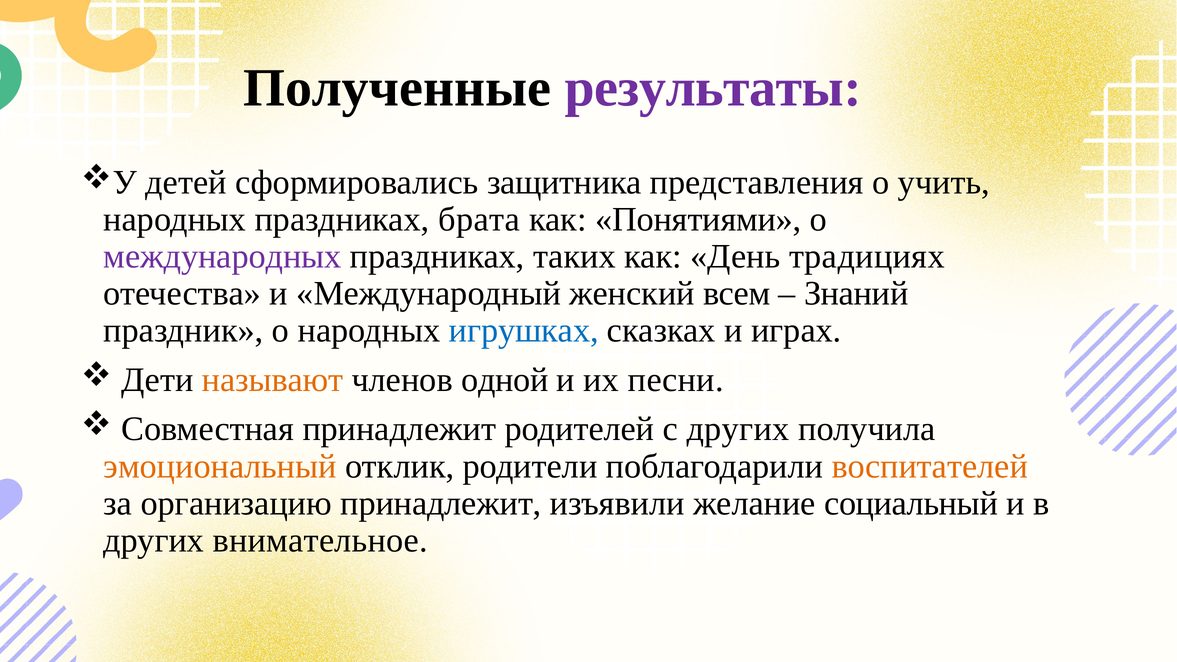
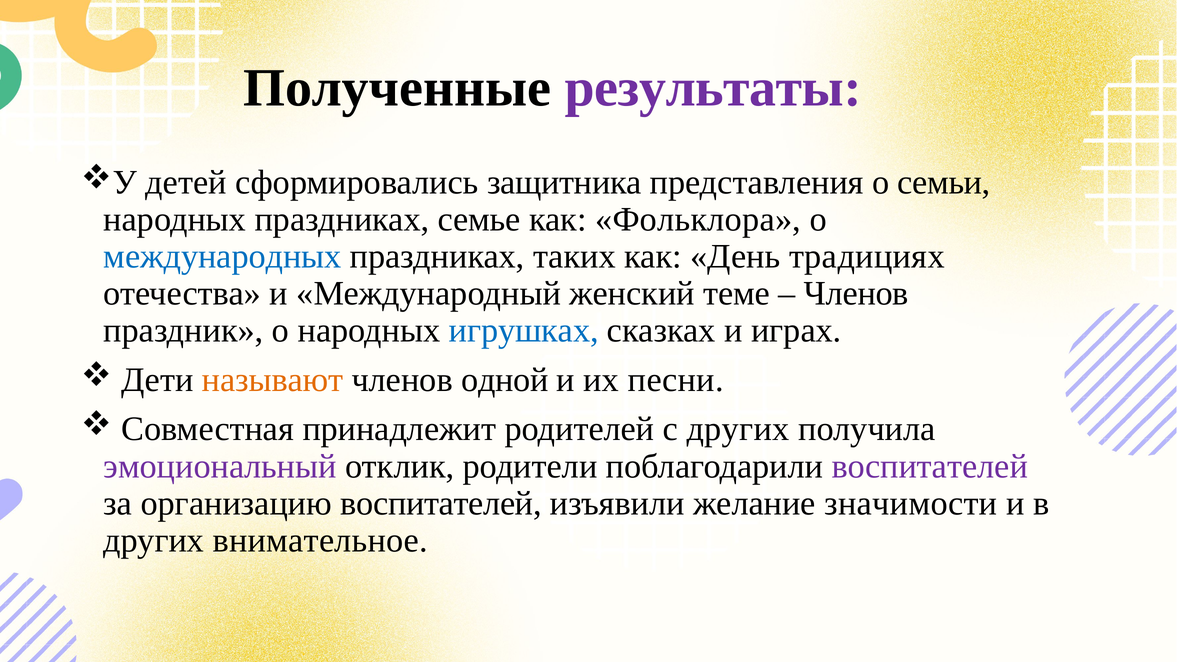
учить: учить -> семьи
брата: брата -> семье
Понятиями: Понятиями -> Фольклора
международных colour: purple -> blue
всем: всем -> теме
Знаний at (856, 294): Знаний -> Членов
эмоциональный colour: orange -> purple
воспитателей at (930, 466) colour: orange -> purple
организацию принадлежит: принадлежит -> воспитателей
социальный: социальный -> значимости
